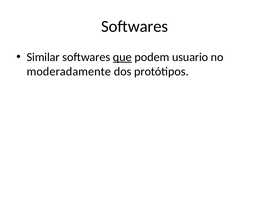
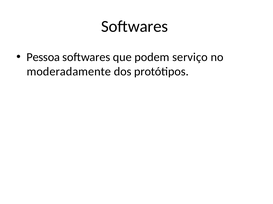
Similar: Similar -> Pessoa
que underline: present -> none
usuario: usuario -> serviço
